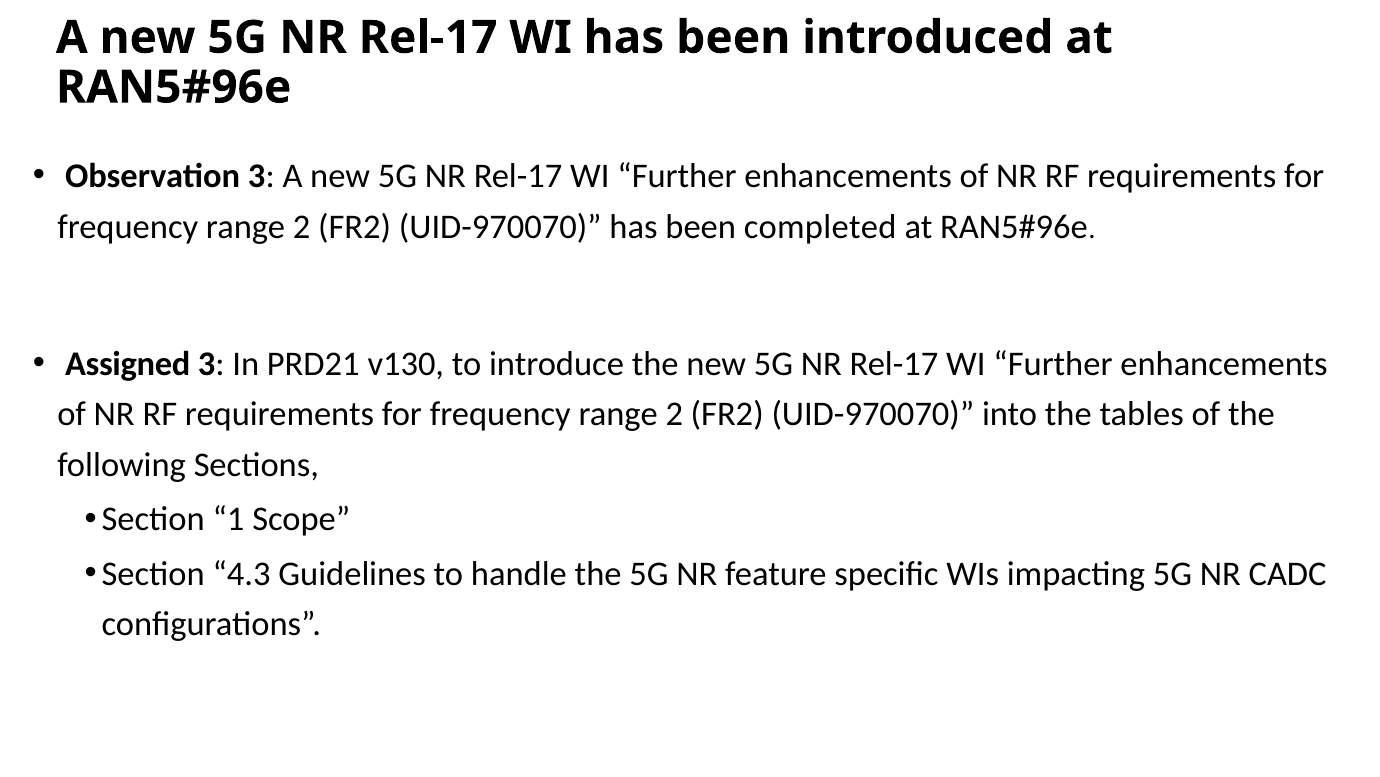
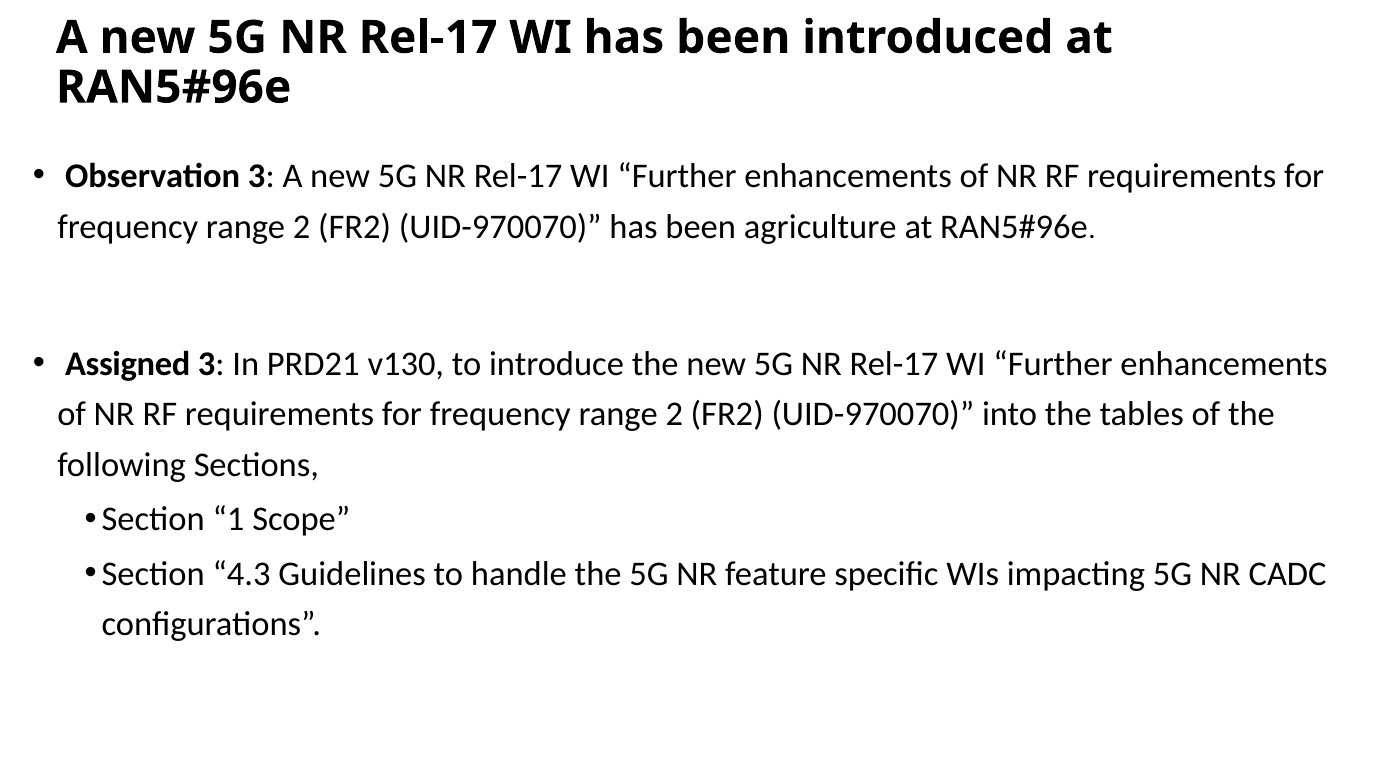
completed: completed -> agriculture
